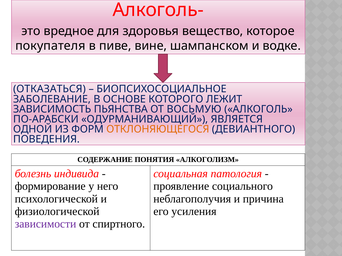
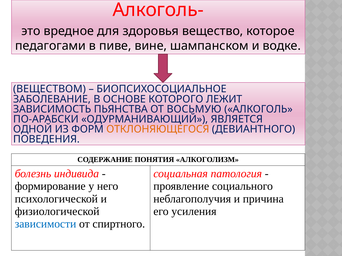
покупателя: покупателя -> педагогами
ОТКАЗАТЬСЯ: ОТКАЗАТЬСЯ -> ВЕЩЕСТВОМ
зависимости colour: purple -> blue
